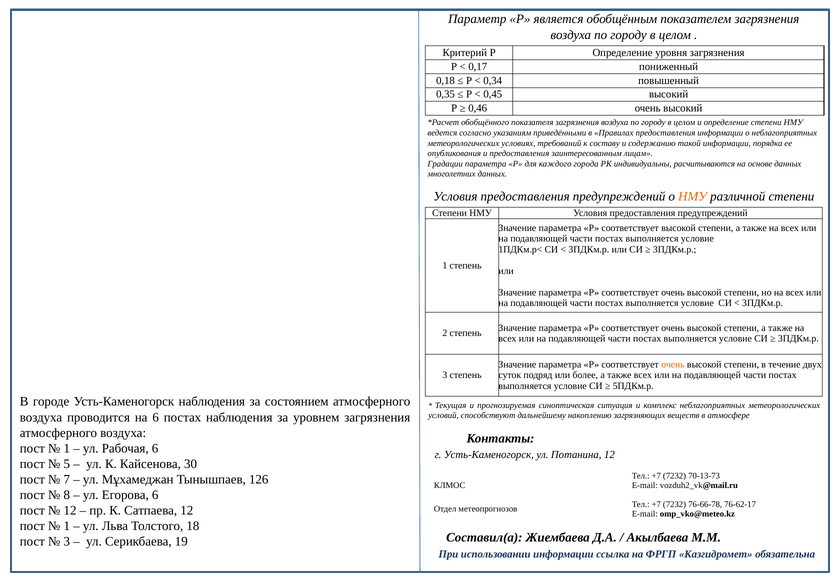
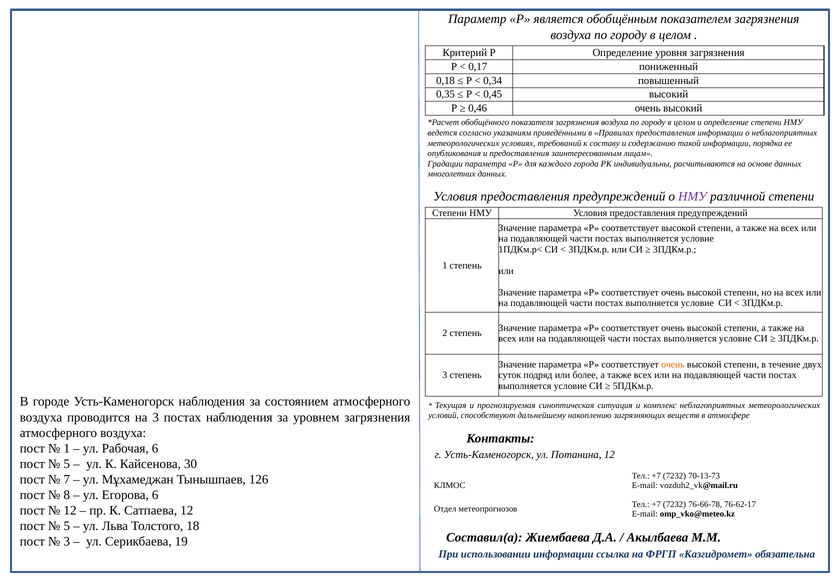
НМУ at (693, 196) colour: orange -> purple
на 6: 6 -> 3
1 at (67, 525): 1 -> 5
